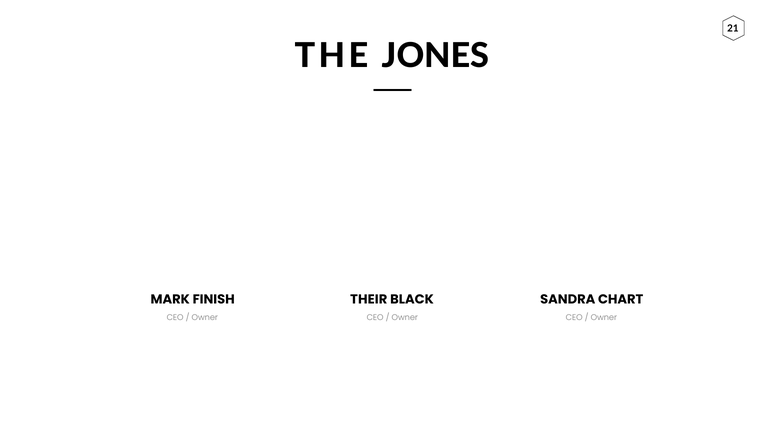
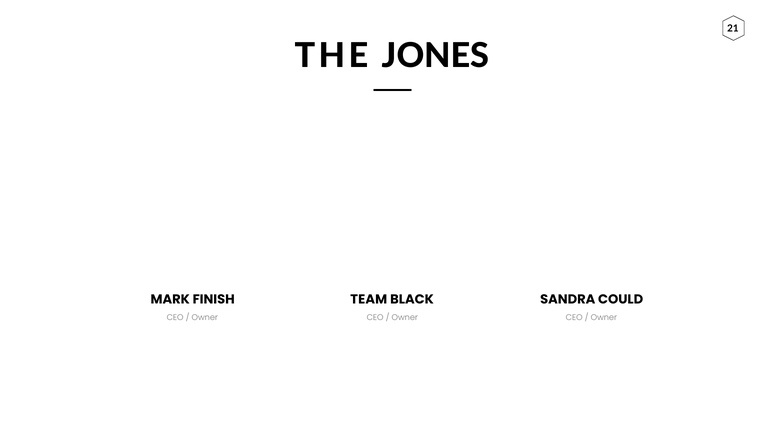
THEIR: THEIR -> TEAM
CHART: CHART -> COULD
